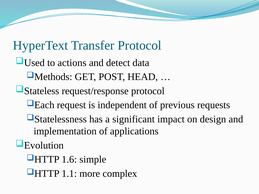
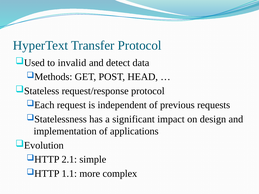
actions: actions -> invalid
1.6: 1.6 -> 2.1
